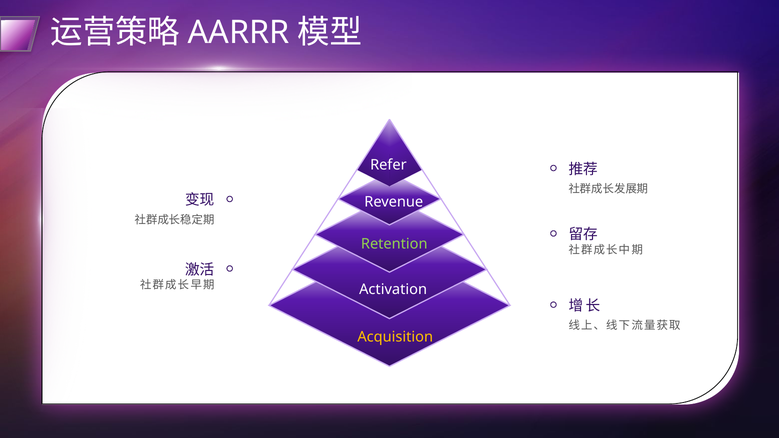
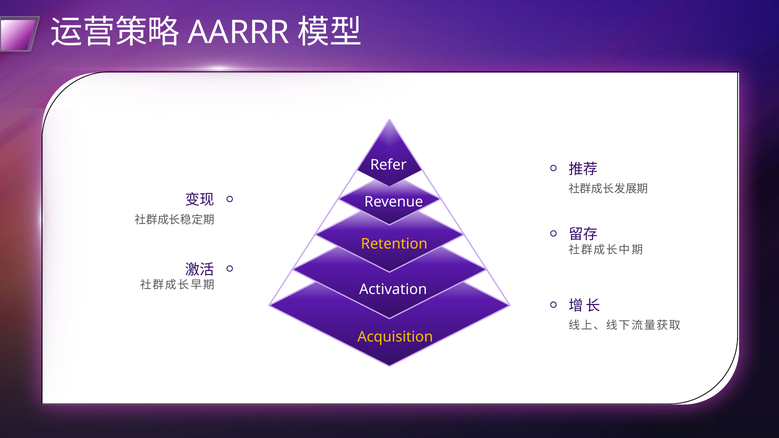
Retention colour: light green -> yellow
